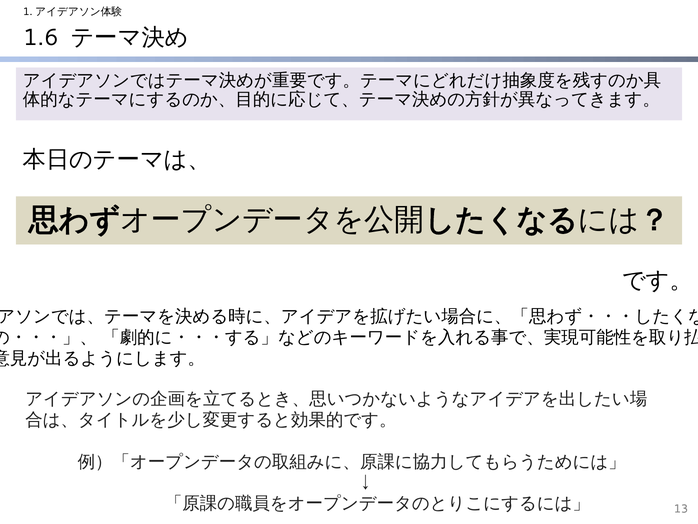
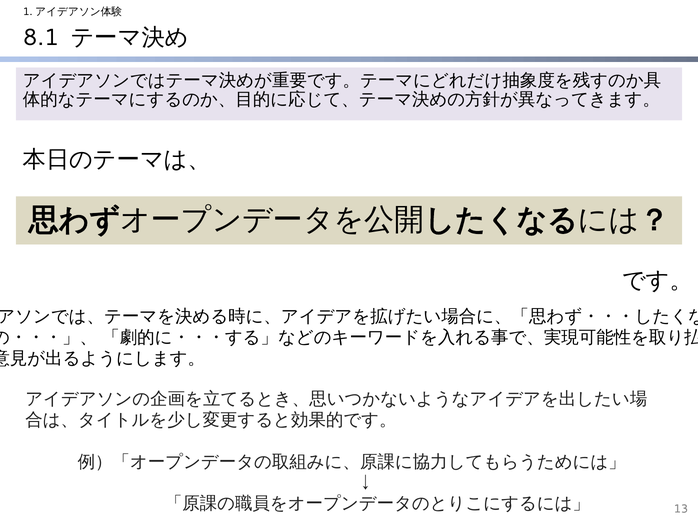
1.6: 1.6 -> 8.1
